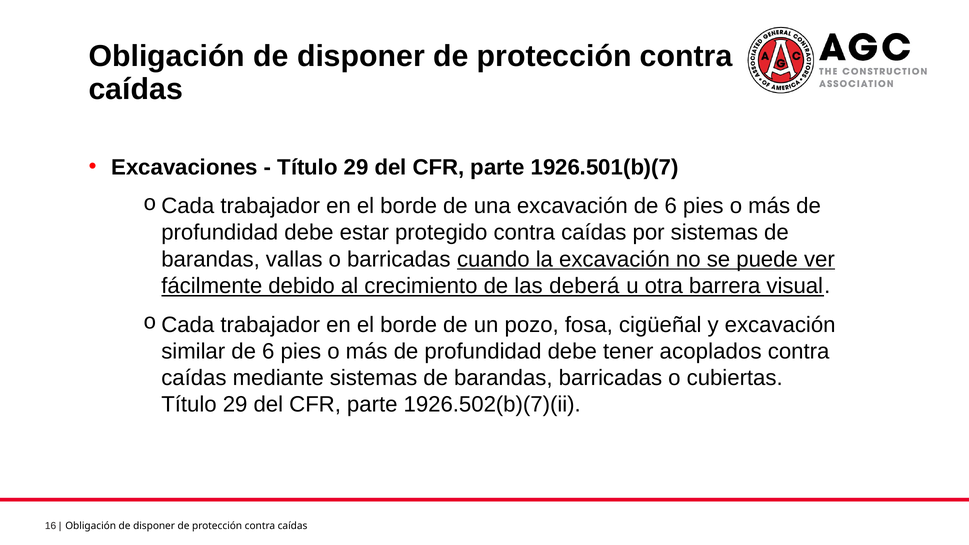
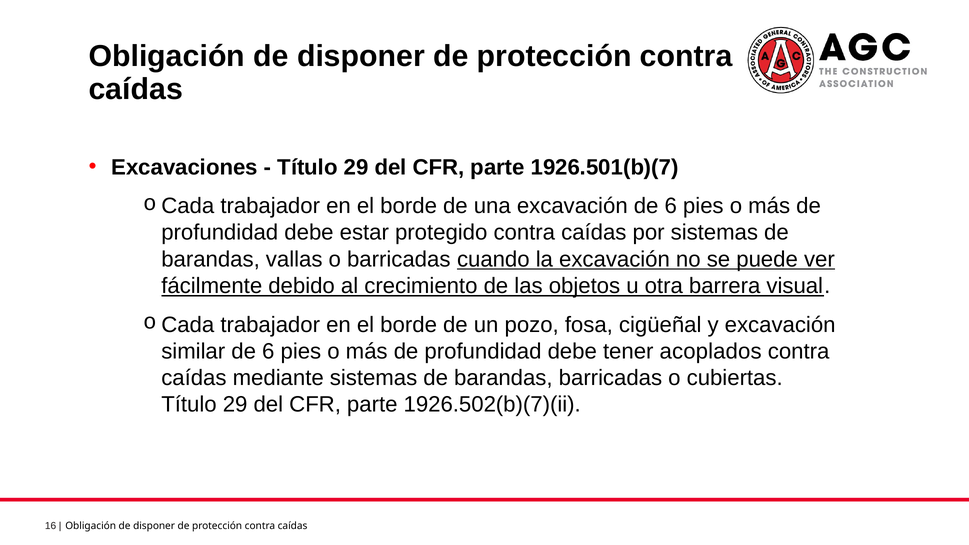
deberá: deberá -> objetos
